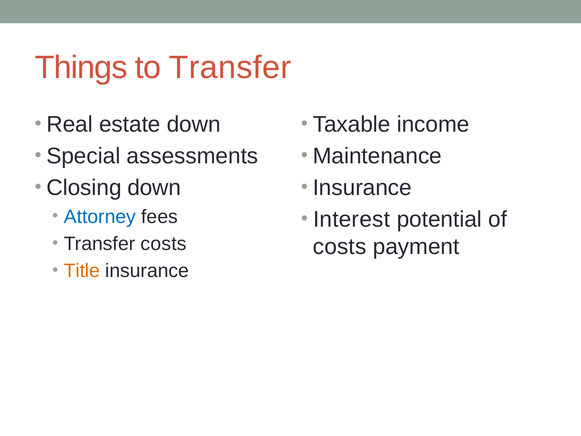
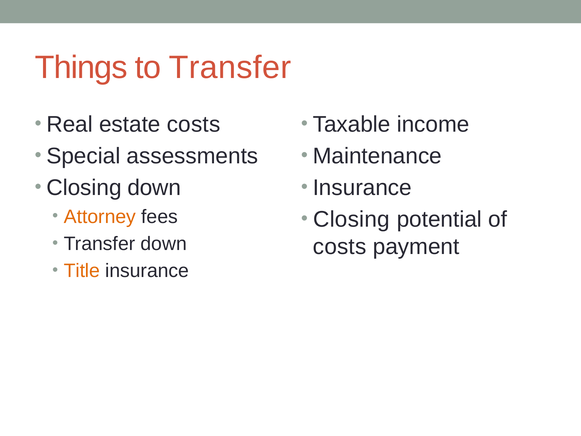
estate down: down -> costs
Attorney colour: blue -> orange
Interest at (352, 219): Interest -> Closing
Transfer costs: costs -> down
